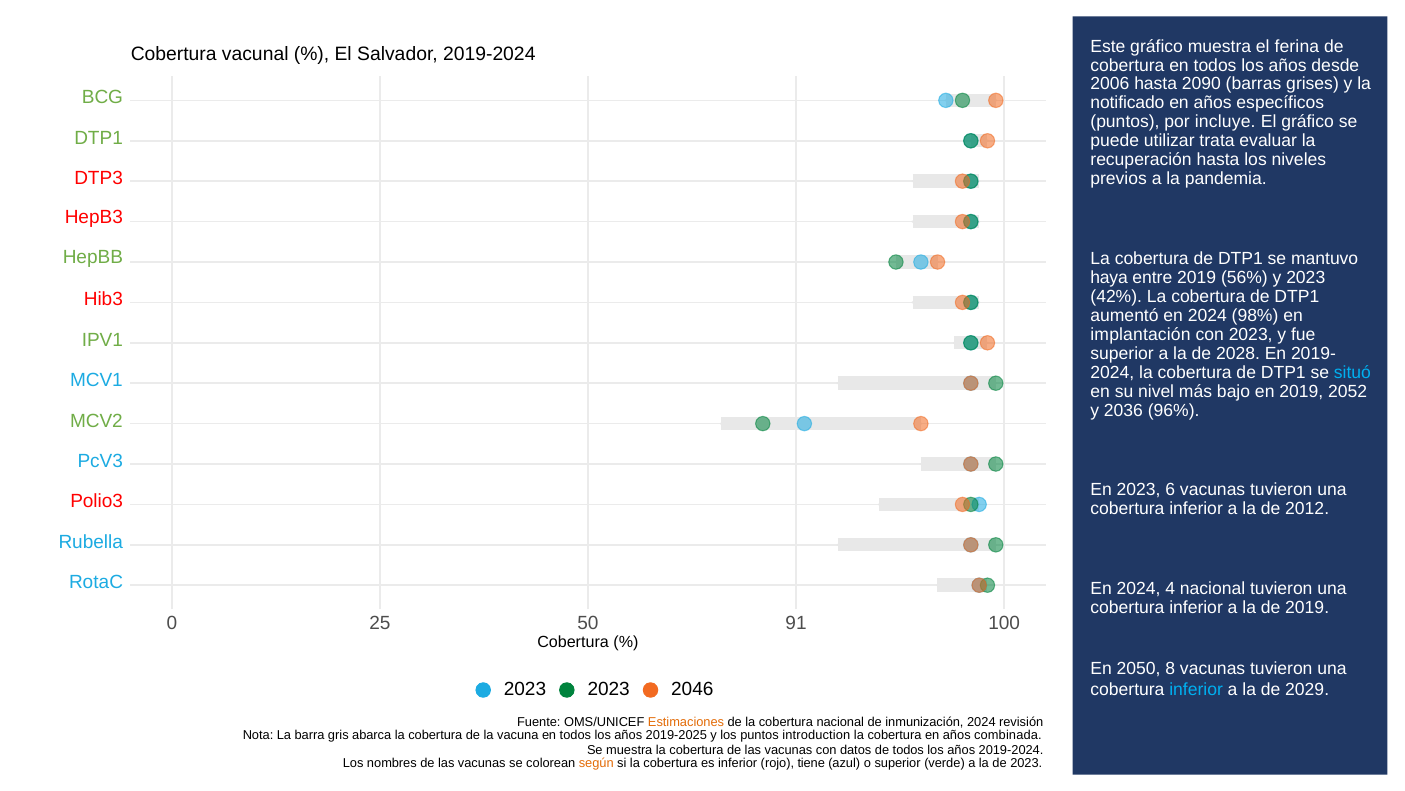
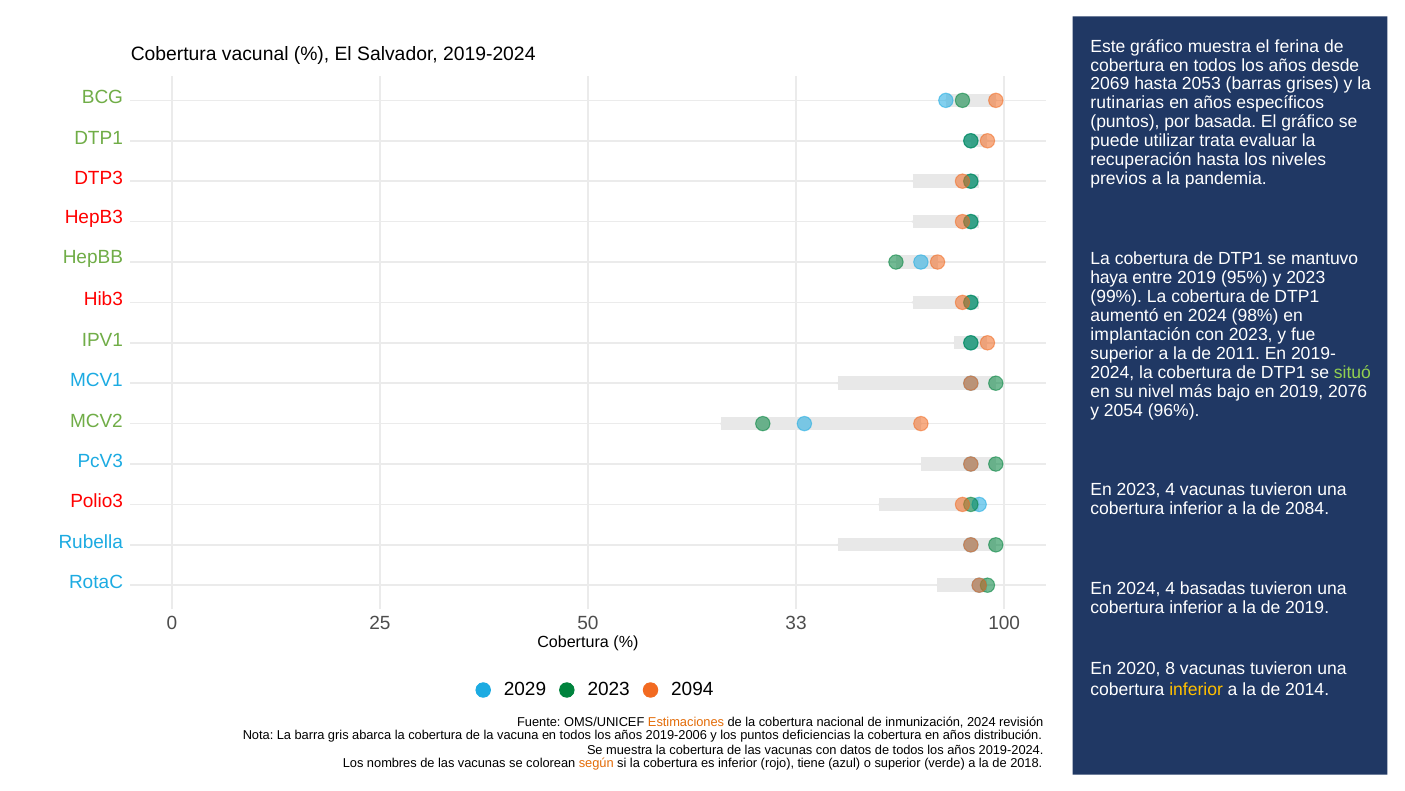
2006: 2006 -> 2069
2090: 2090 -> 2053
notificado: notificado -> rutinarias
incluye: incluye -> basada
56%: 56% -> 95%
42%: 42% -> 99%
2028: 2028 -> 2011
situó colour: light blue -> light green
2052: 2052 -> 2076
2036: 2036 -> 2054
2023 6: 6 -> 4
2012: 2012 -> 2084
4 nacional: nacional -> basadas
91: 91 -> 33
2050: 2050 -> 2020
2023 at (525, 689): 2023 -> 2029
2046: 2046 -> 2094
inferior at (1196, 689) colour: light blue -> yellow
2029: 2029 -> 2014
2019-2025: 2019-2025 -> 2019-2006
introduction: introduction -> deficiencias
combinada: combinada -> distribución
de 2023: 2023 -> 2018
